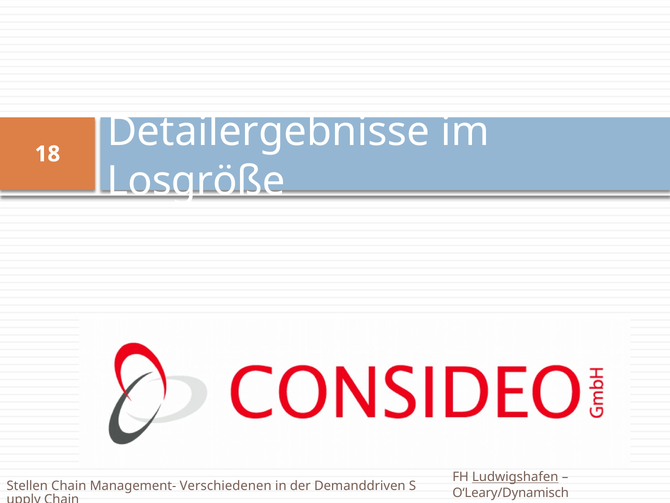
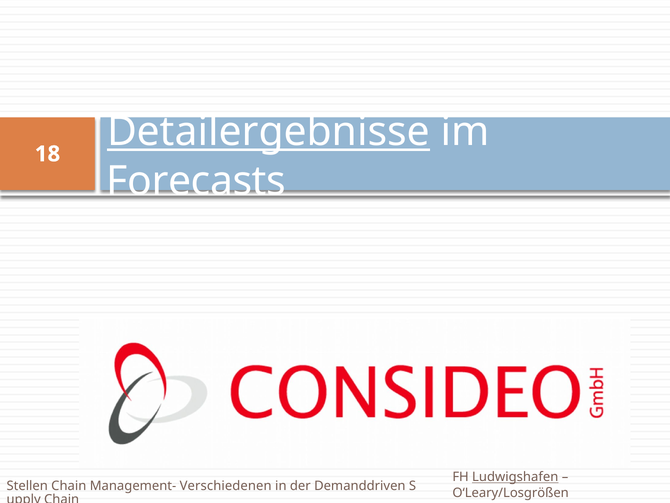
Detailergebnisse underline: none -> present
Losgröße: Losgröße -> Forecasts
O‘Leary/Dynamisch: O‘Leary/Dynamisch -> O‘Leary/Losgrößen
